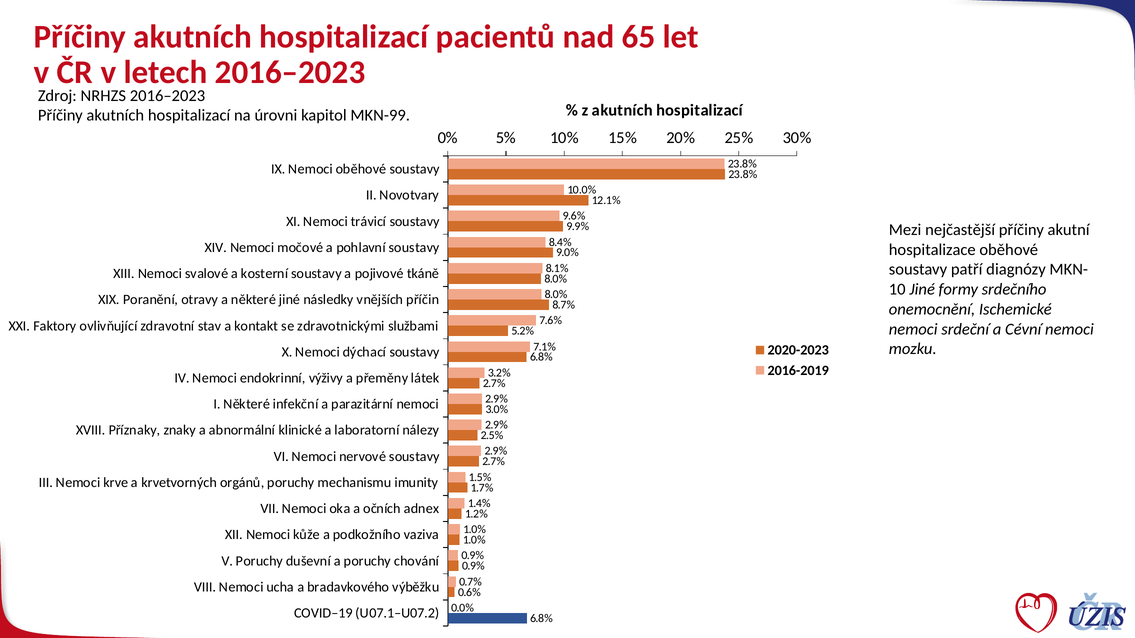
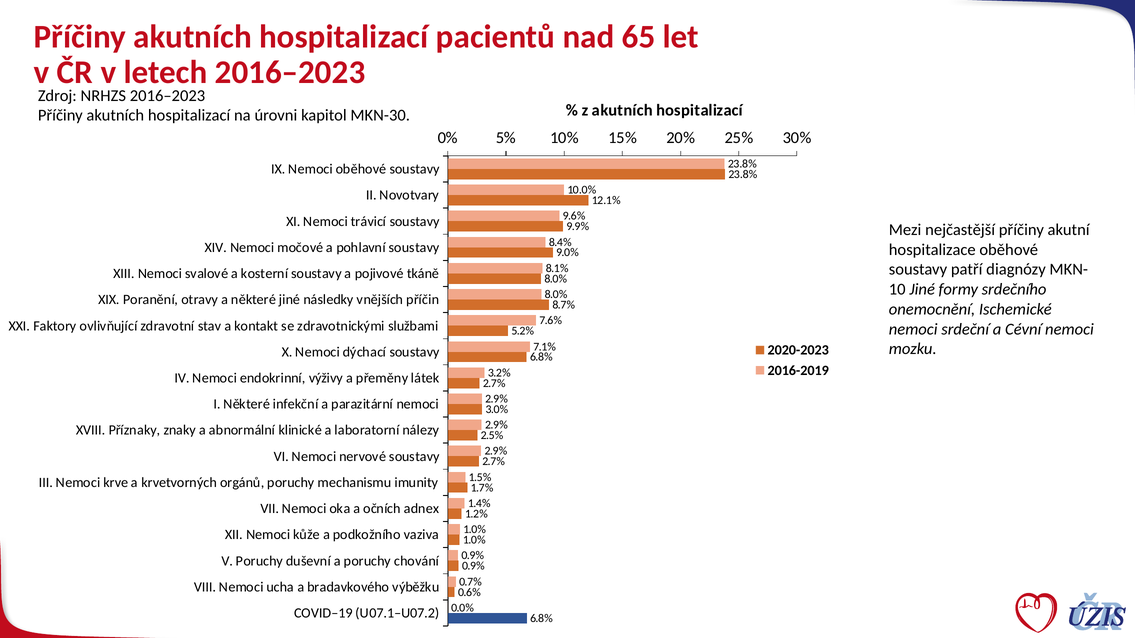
MKN-99: MKN-99 -> MKN-30
